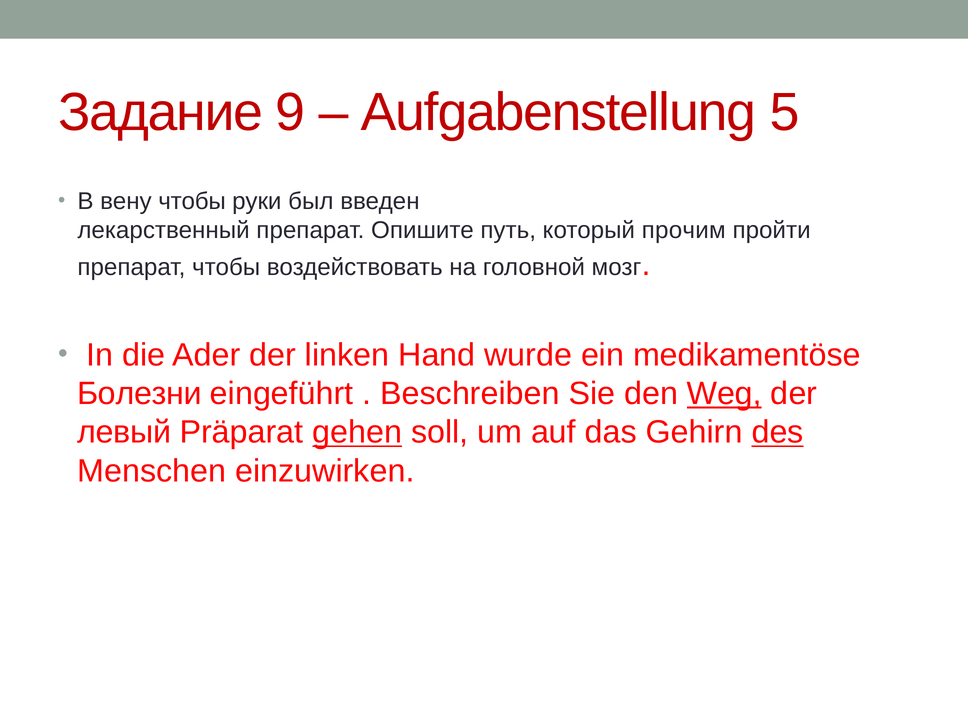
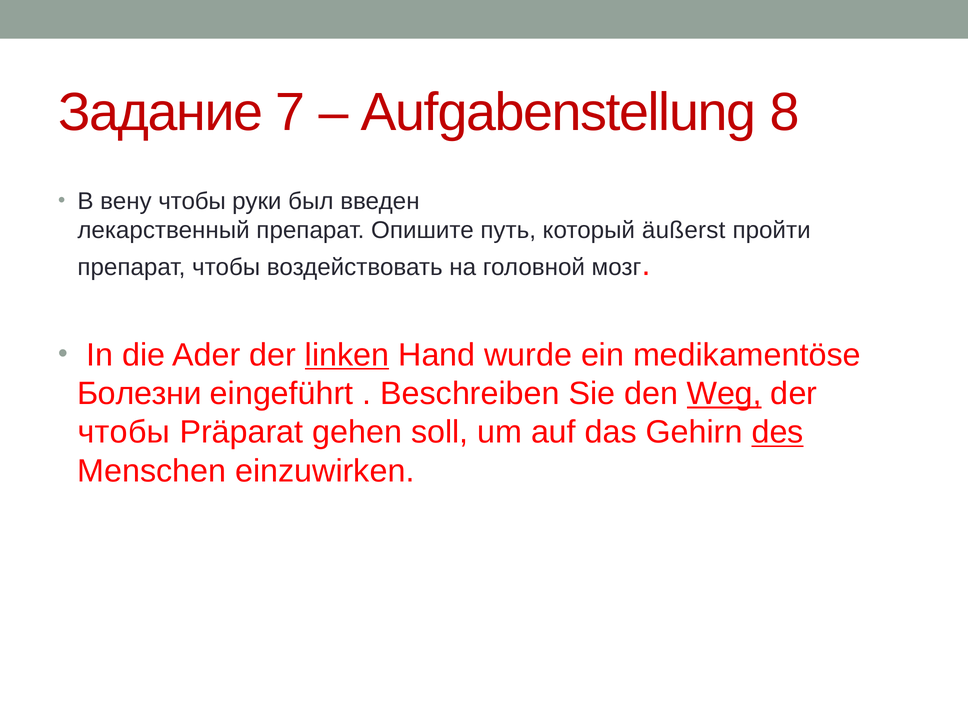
9: 9 -> 7
5: 5 -> 8
прочим: прочим -> äußerst
linken underline: none -> present
левый at (124, 432): левый -> чтобы
gehen underline: present -> none
